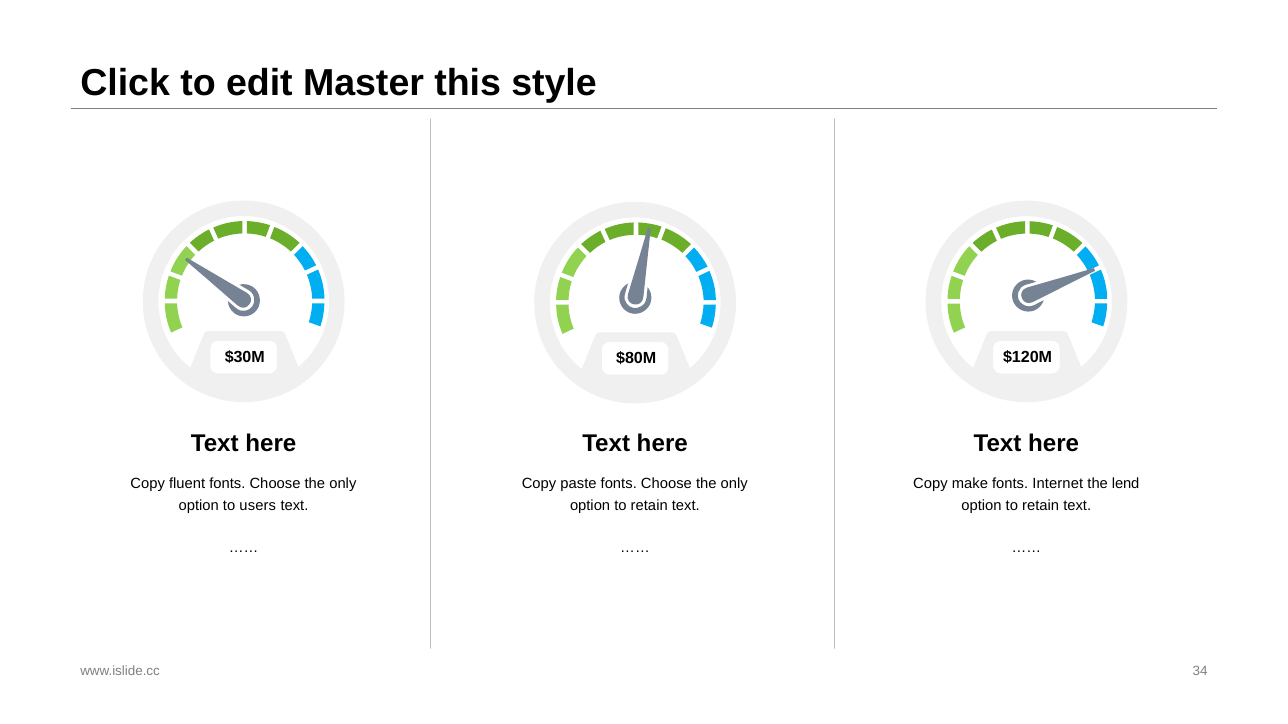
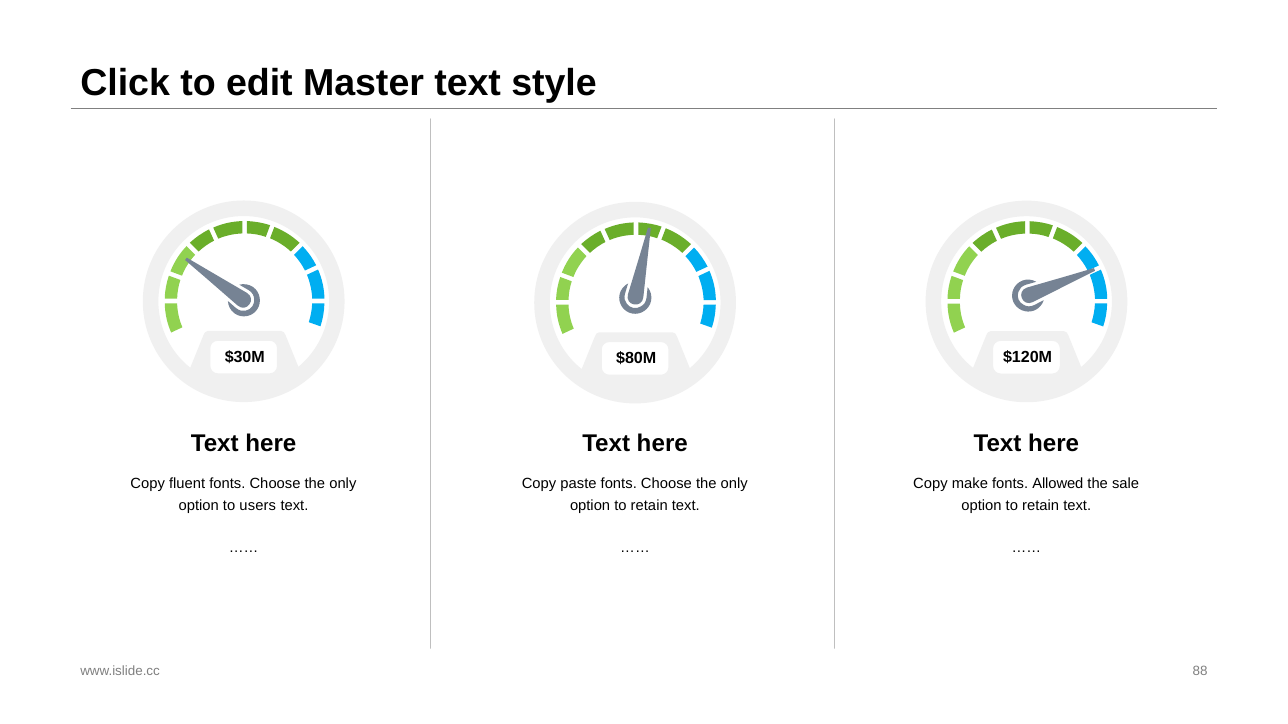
Master this: this -> text
Internet: Internet -> Allowed
lend: lend -> sale
34: 34 -> 88
